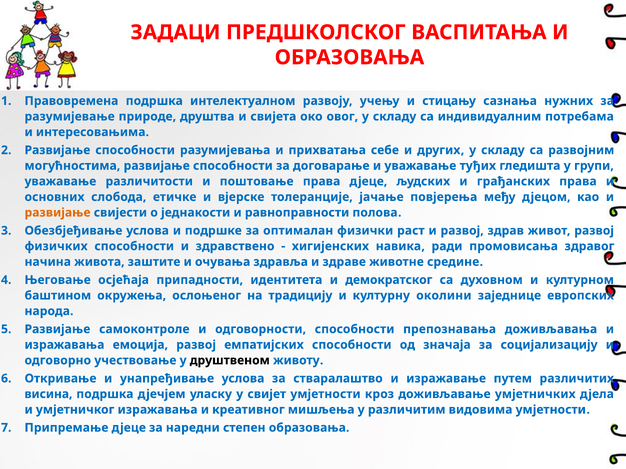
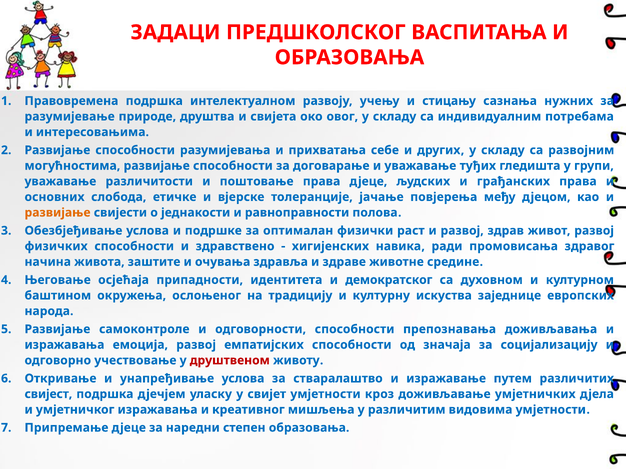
околини: околини -> искуства
друштвеном colour: black -> red
висина: висина -> свијест
